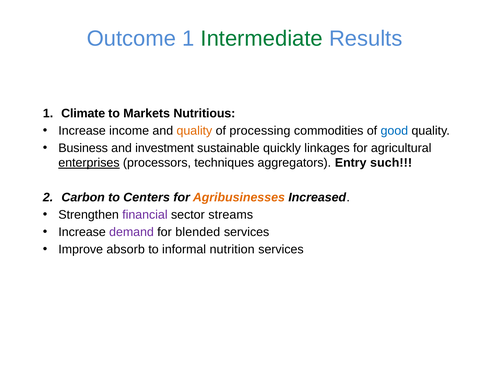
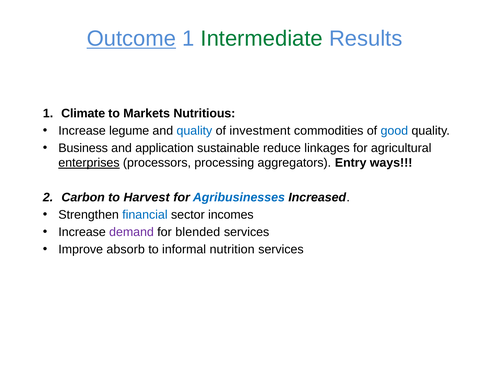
Outcome underline: none -> present
income: income -> legume
quality at (194, 131) colour: orange -> blue
processing: processing -> investment
investment: investment -> application
quickly: quickly -> reduce
techniques: techniques -> processing
such: such -> ways
Centers: Centers -> Harvest
Agribusinesses colour: orange -> blue
financial colour: purple -> blue
streams: streams -> incomes
